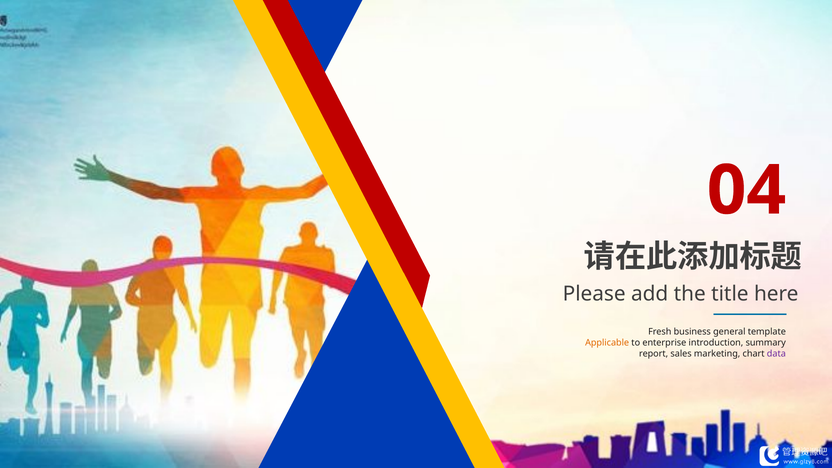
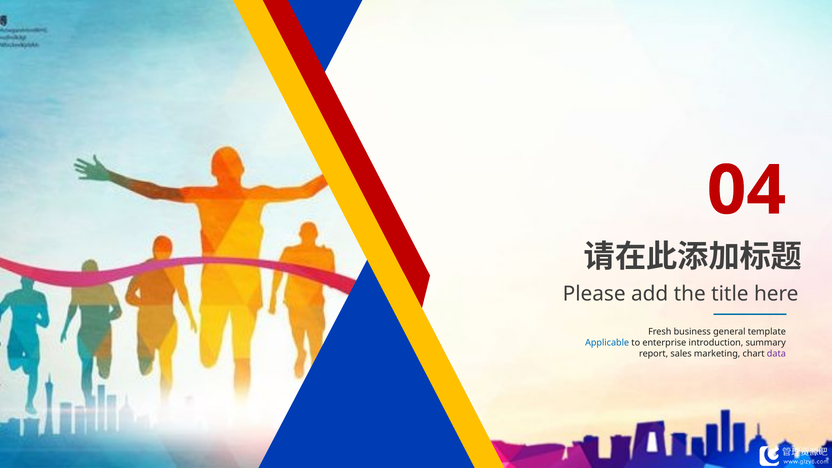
Applicable colour: orange -> blue
